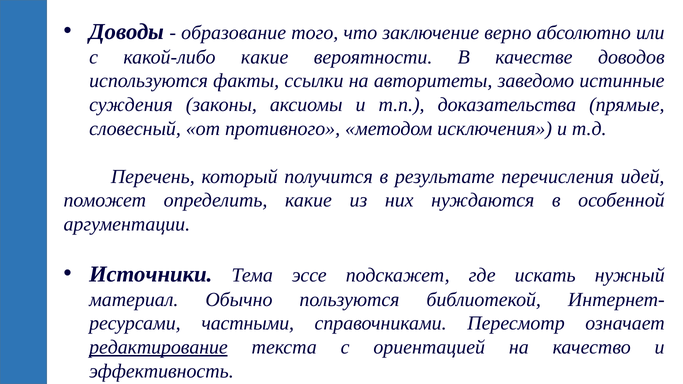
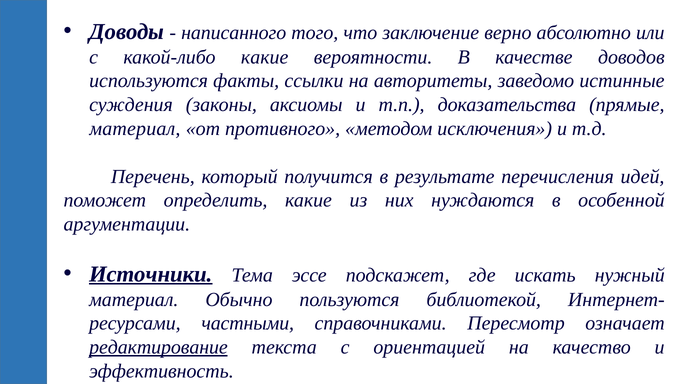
образование: образование -> написанного
словесный at (135, 129): словесный -> материал
Источники underline: none -> present
